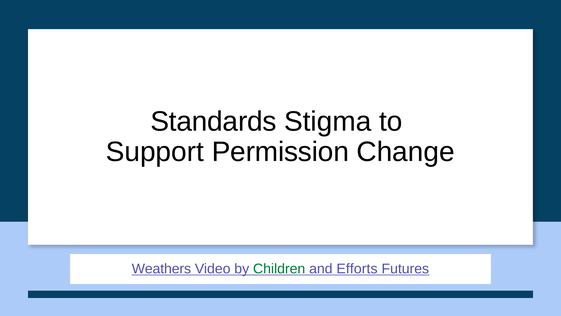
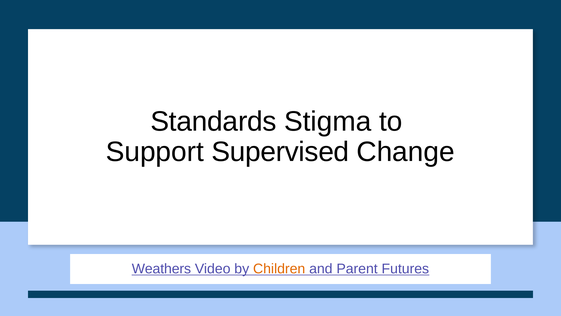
Permission: Permission -> Supervised
Children colour: green -> orange
Efforts: Efforts -> Parent
